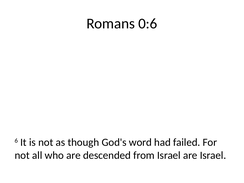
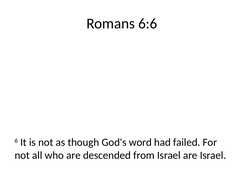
0:6: 0:6 -> 6:6
